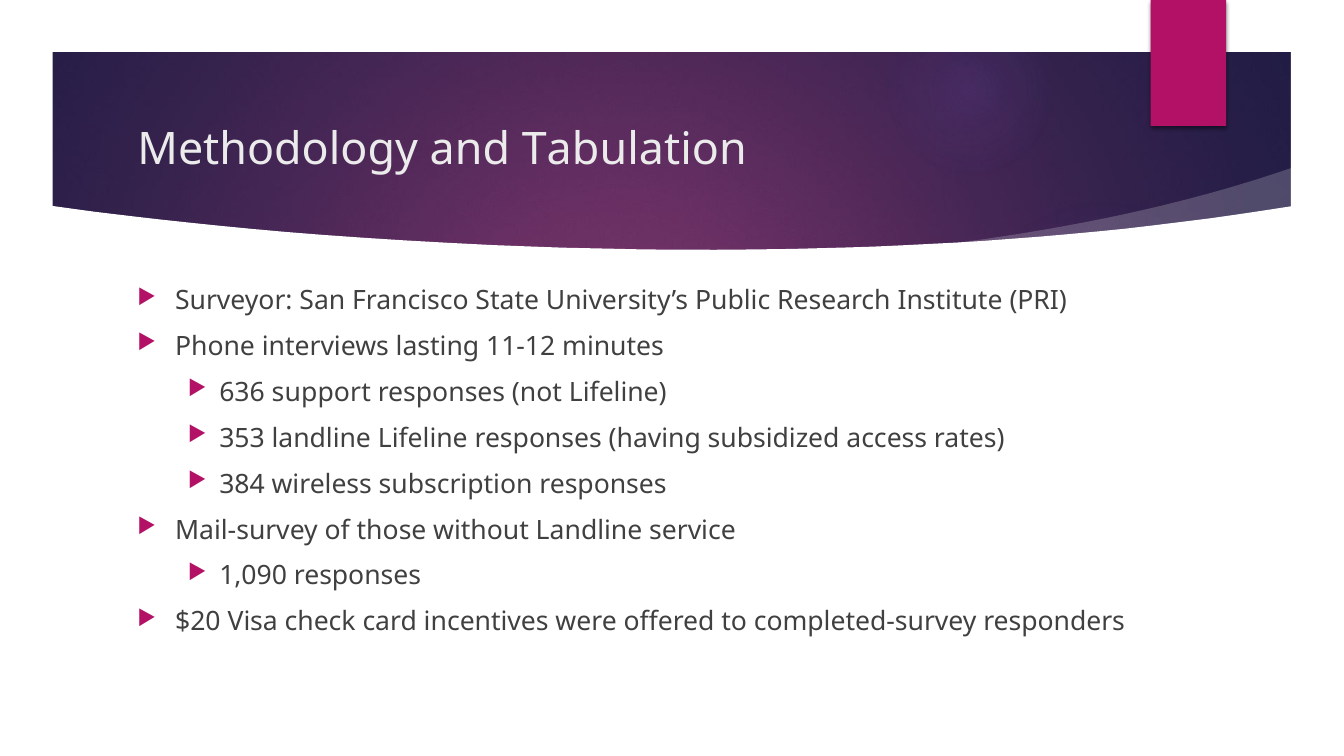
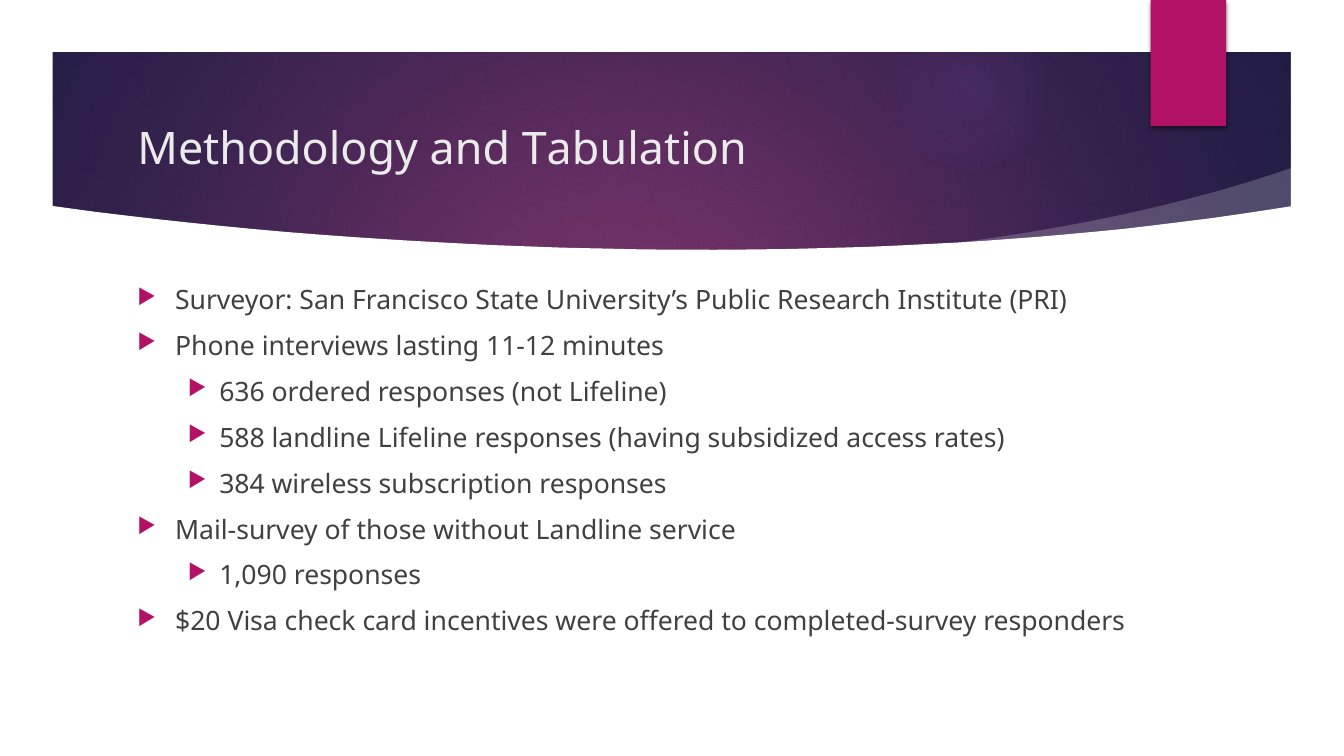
support: support -> ordered
353: 353 -> 588
